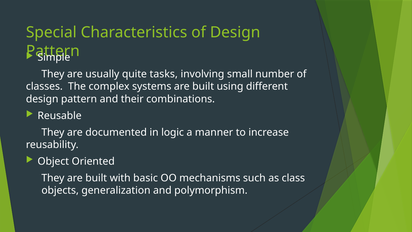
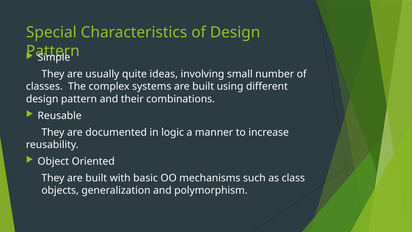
tasks: tasks -> ideas
